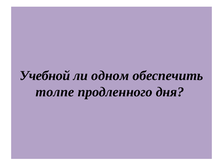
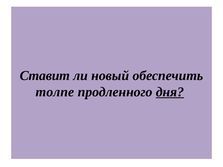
Учебной: Учебной -> Ставит
одном: одном -> новый
дня underline: none -> present
